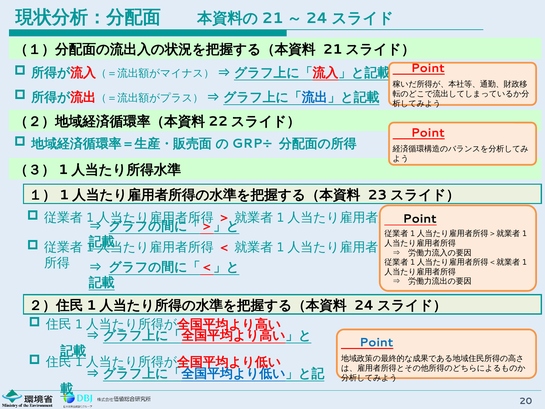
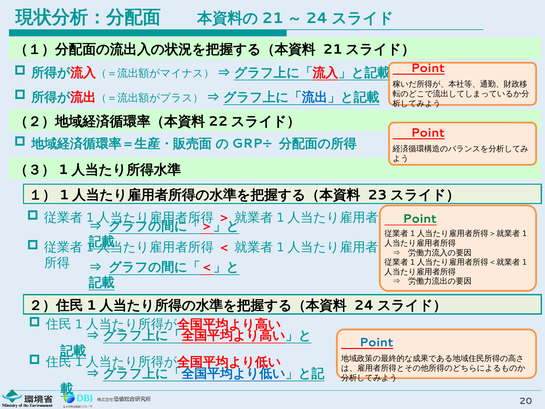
Point at (420, 219) colour: black -> green
